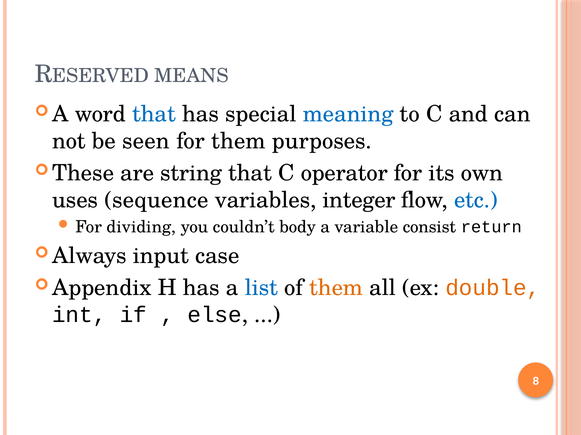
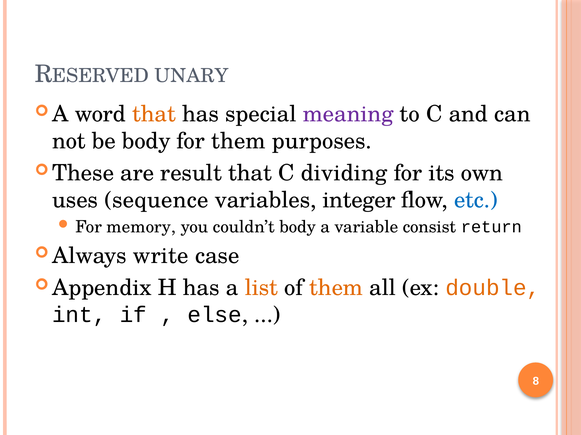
MEANS: MEANS -> UNARY
that at (154, 114) colour: blue -> orange
meaning colour: blue -> purple
be seen: seen -> body
string: string -> result
operator: operator -> dividing
dividing: dividing -> memory
input: input -> write
list colour: blue -> orange
